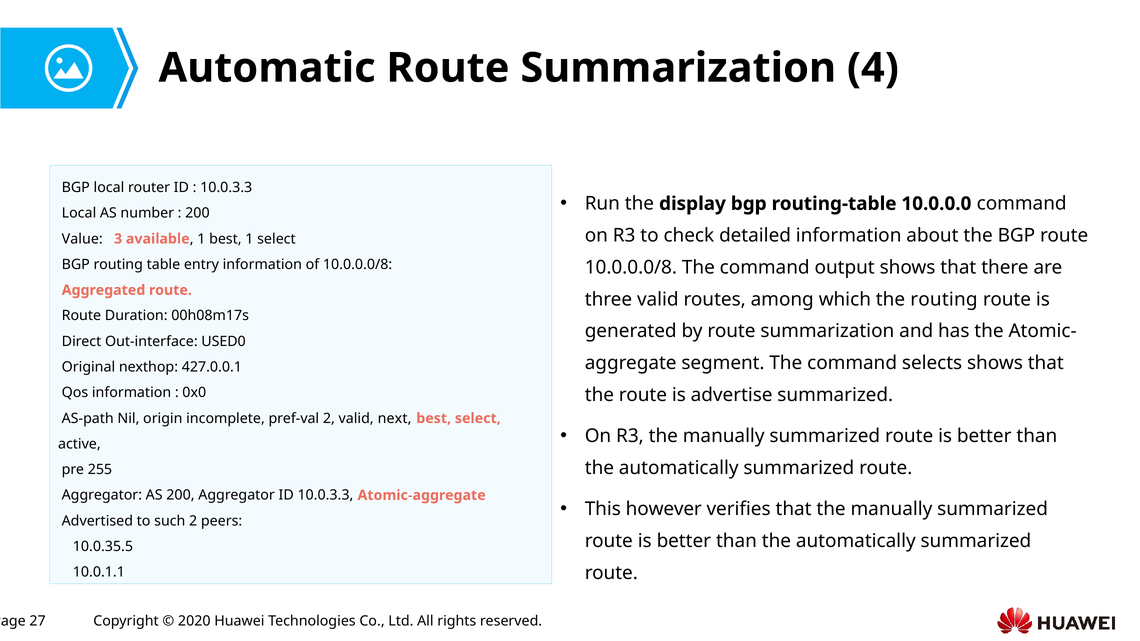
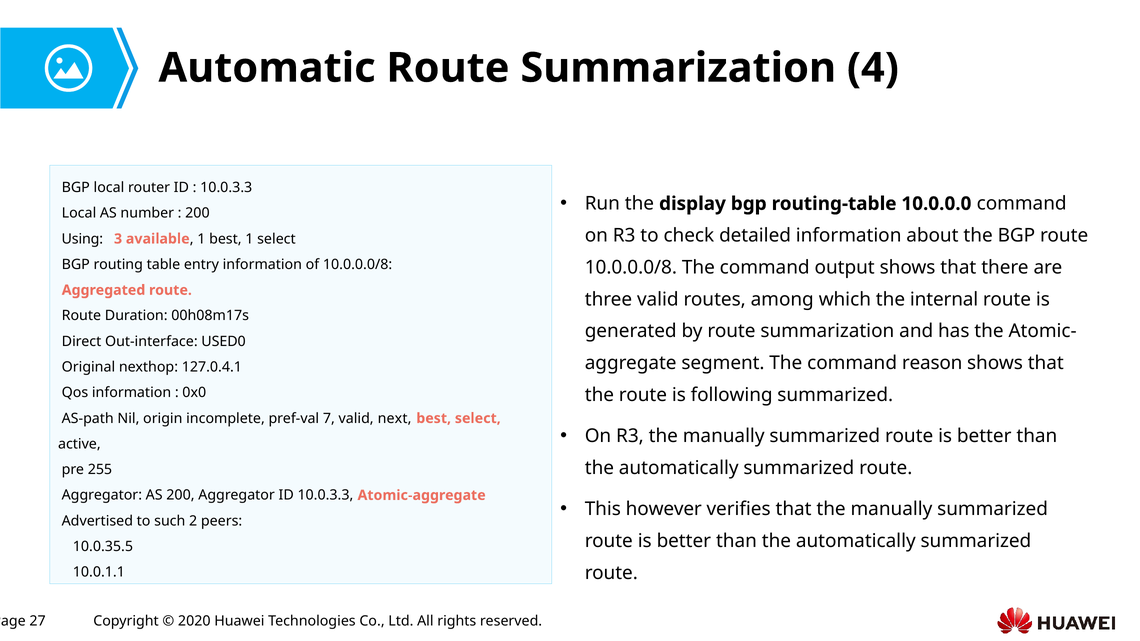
Value: Value -> Using
the routing: routing -> internal
selects: selects -> reason
427.0.0.1: 427.0.0.1 -> 127.0.4.1
advertise: advertise -> following
pref-val 2: 2 -> 7
